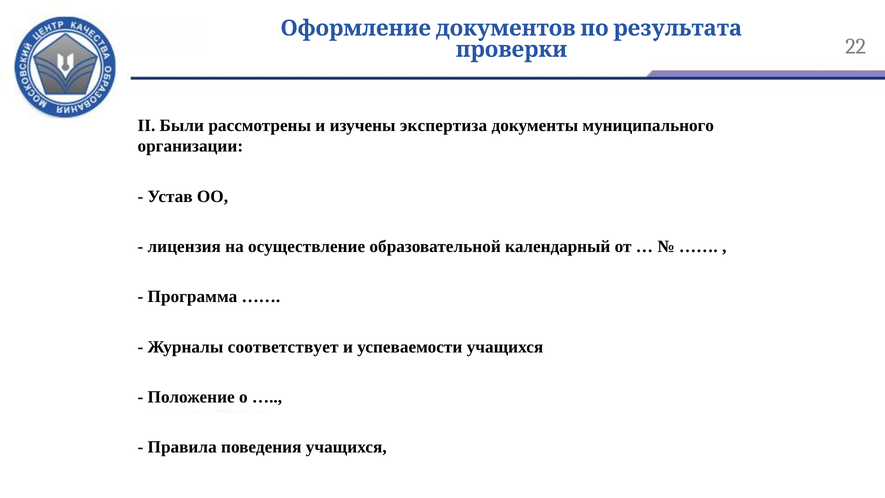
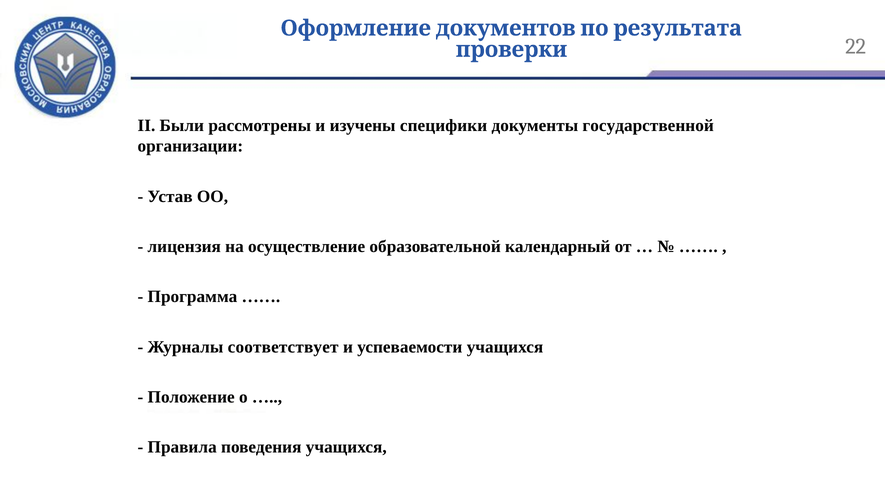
экспертиза: экспертиза -> специфики
муниципального: муниципального -> государственной
